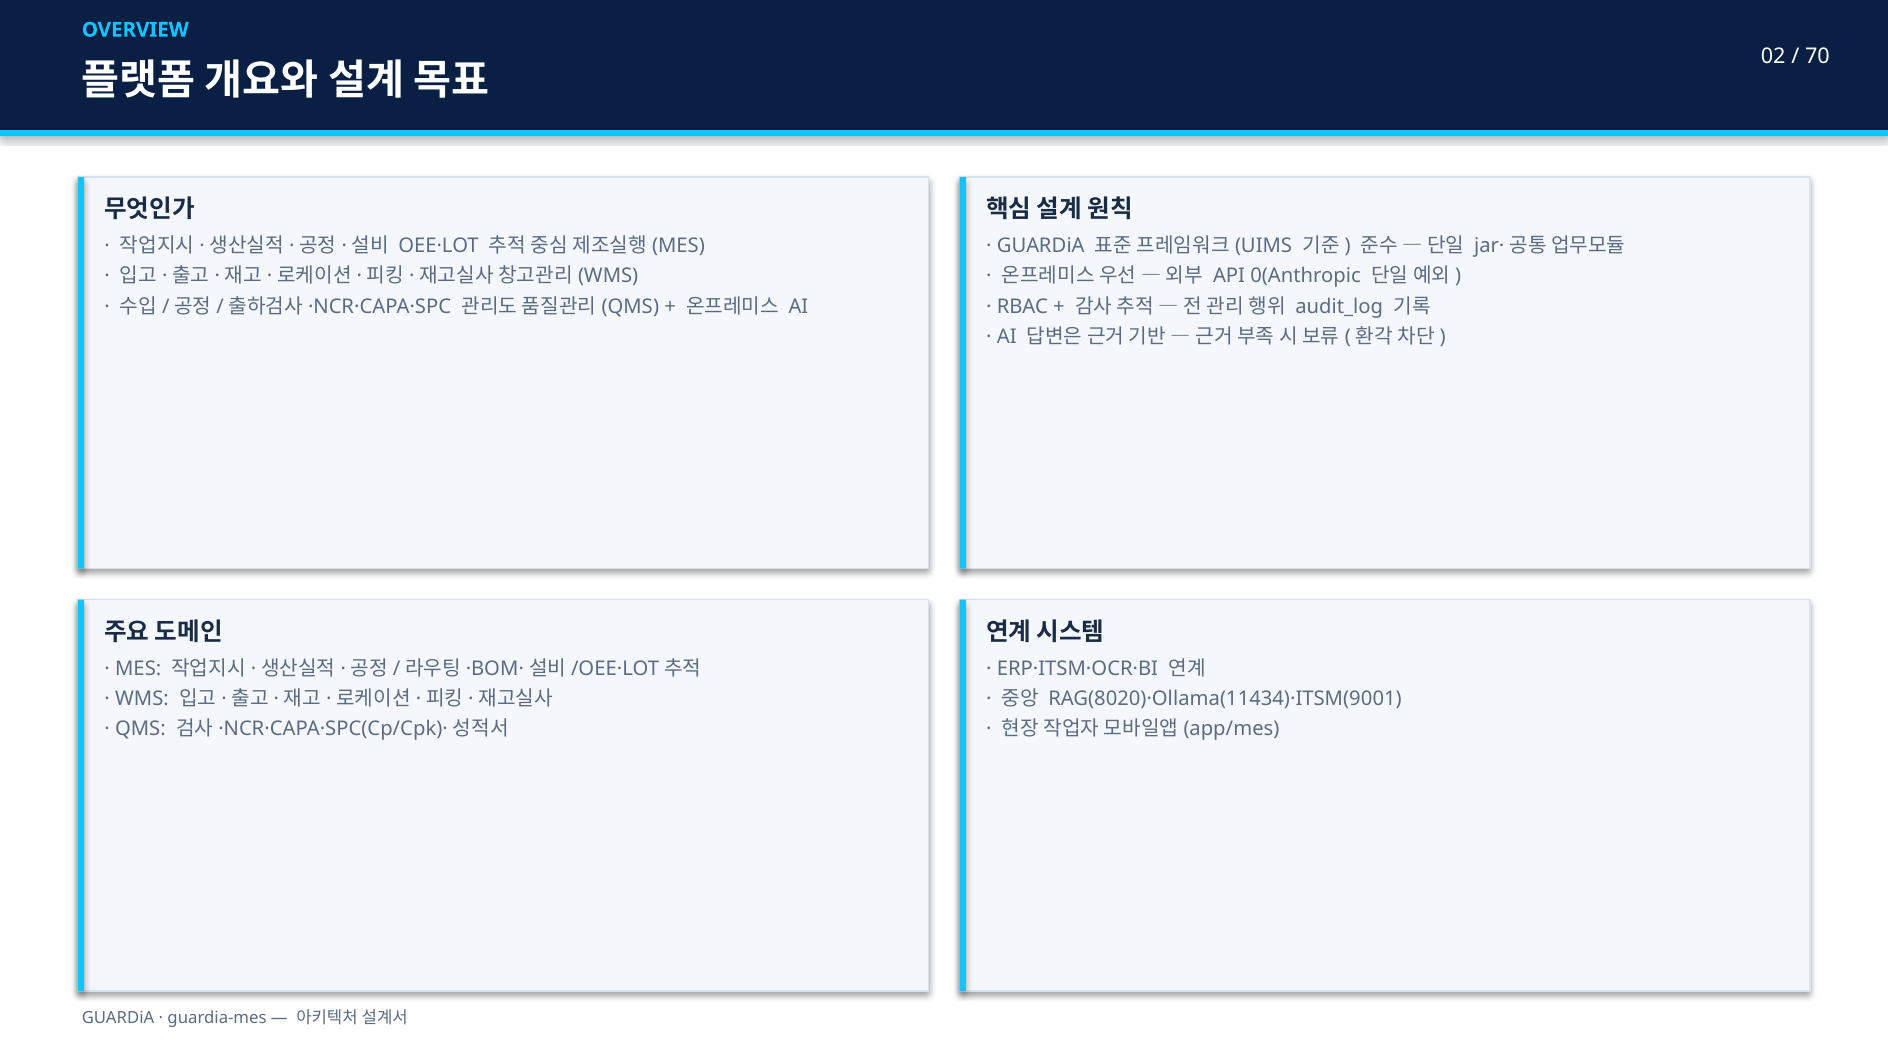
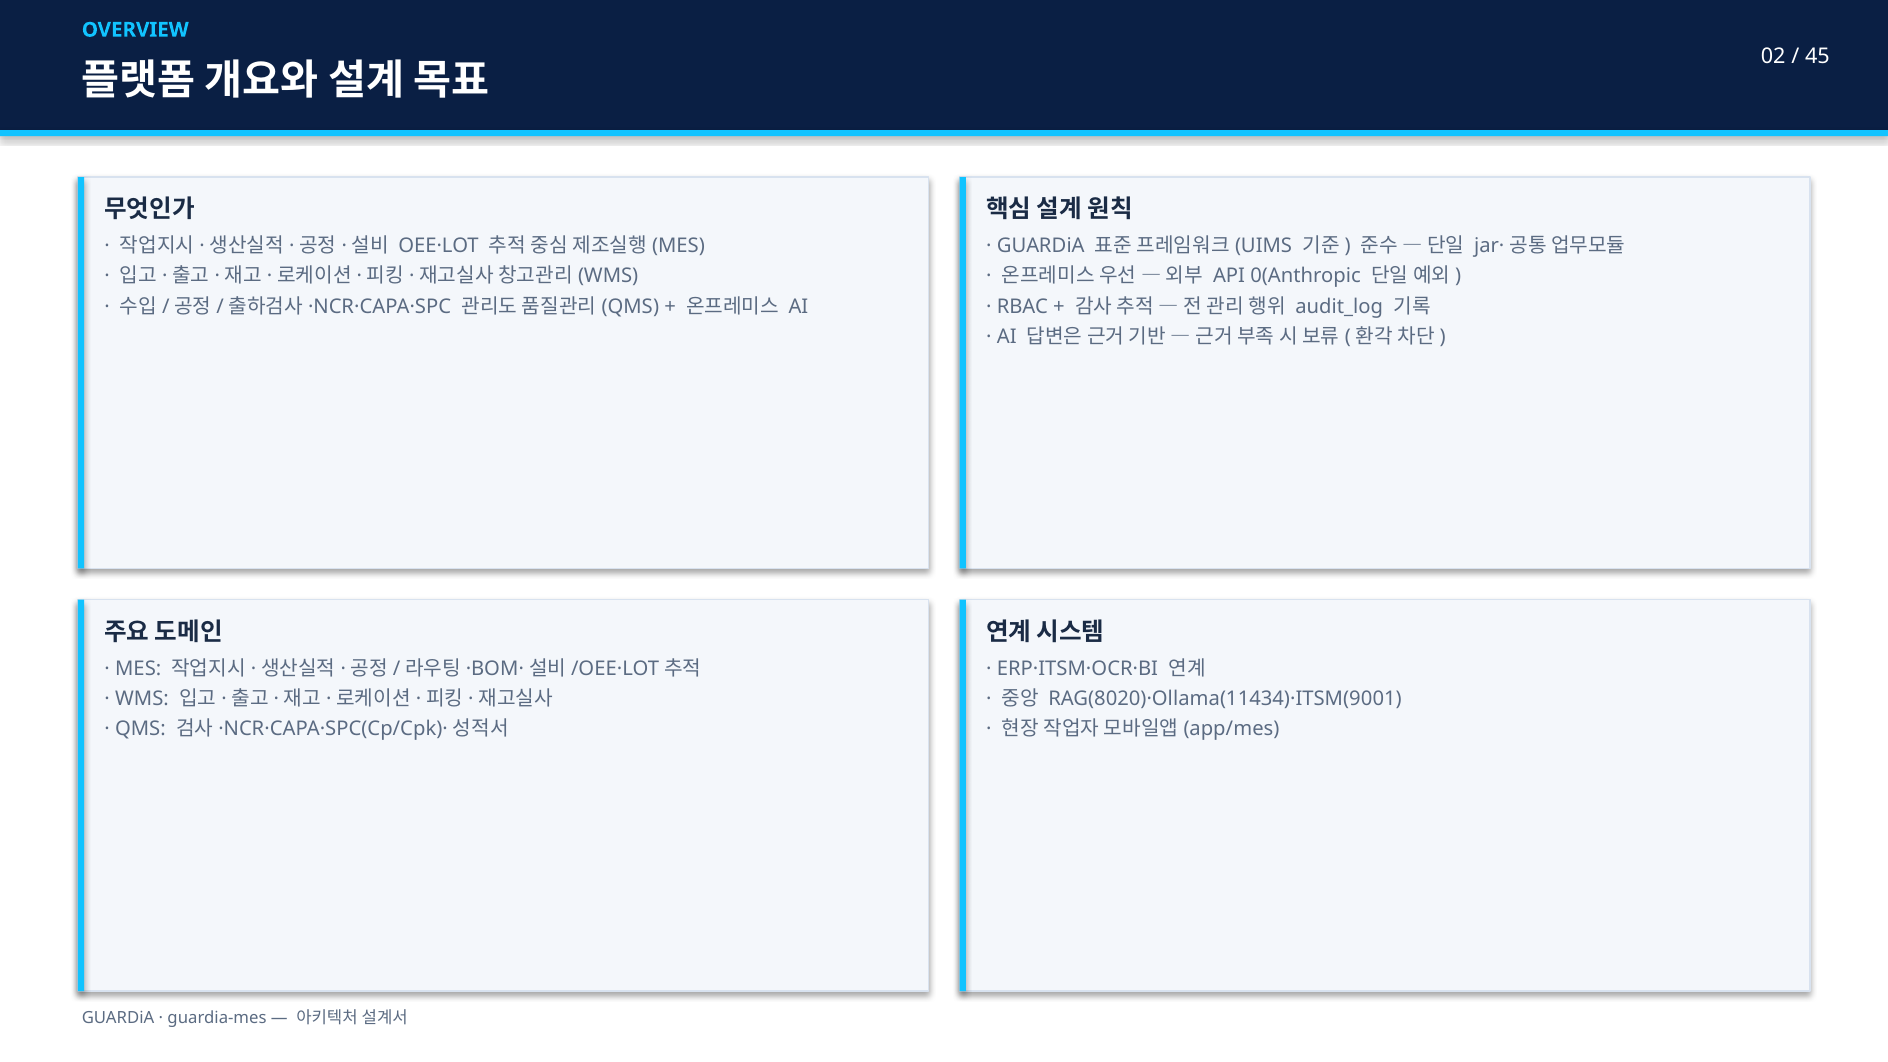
70: 70 -> 45
